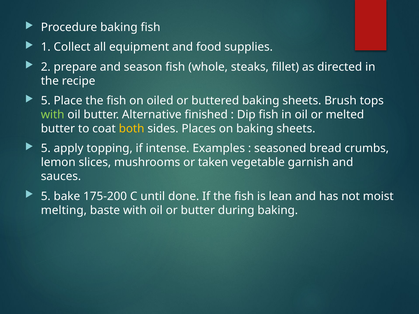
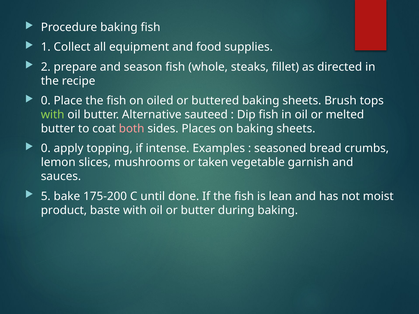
5 at (46, 101): 5 -> 0
finished: finished -> sauteed
both colour: yellow -> pink
5 at (46, 149): 5 -> 0
melting: melting -> product
